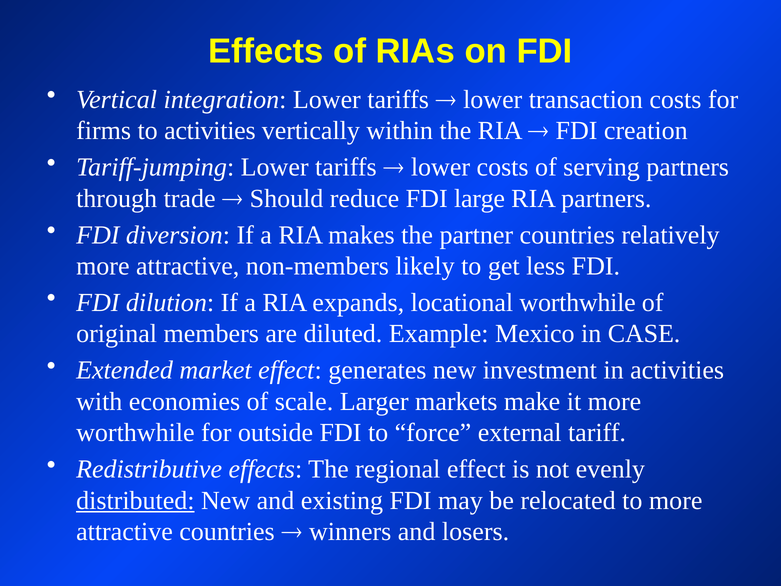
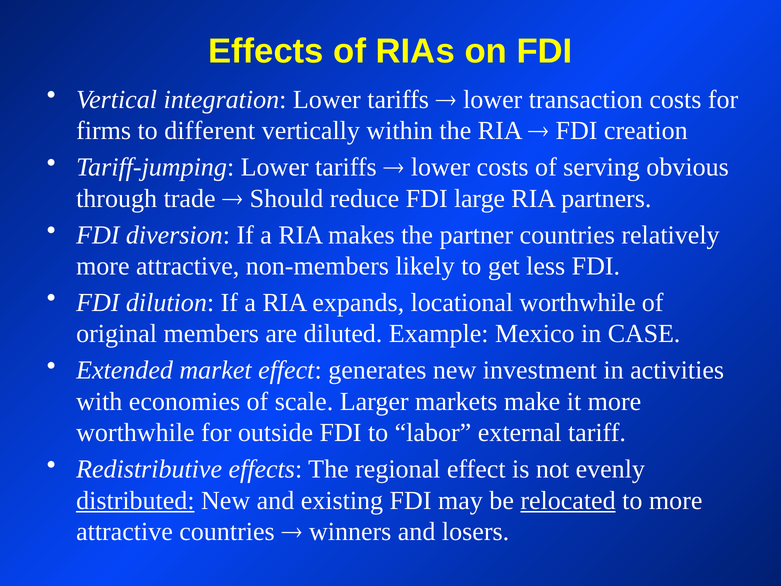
to activities: activities -> different
serving partners: partners -> obvious
force: force -> labor
relocated underline: none -> present
